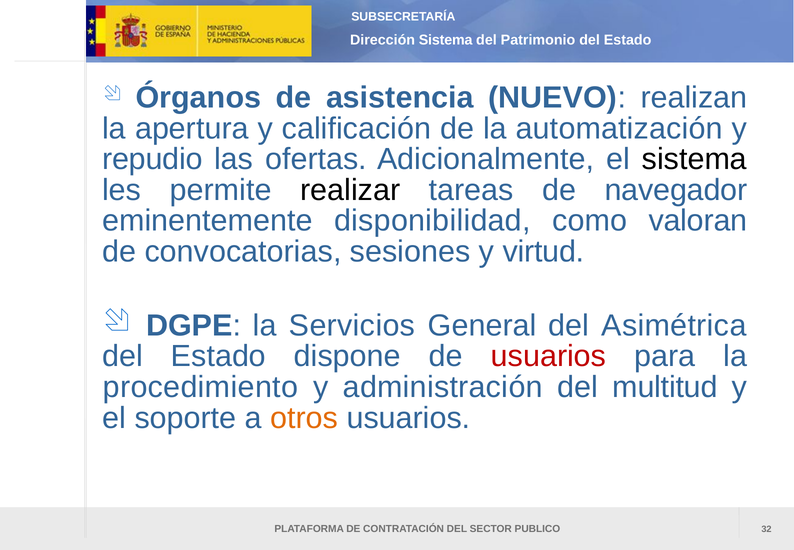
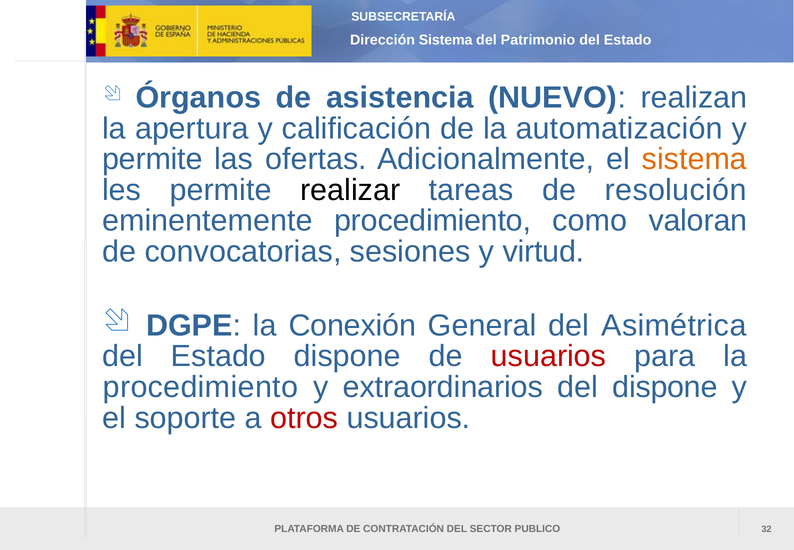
repudio at (152, 159): repudio -> permite
sistema at (694, 159) colour: black -> orange
navegador: navegador -> resolución
eminentemente disponibilidad: disponibilidad -> procedimiento
Servicios: Servicios -> Conexión
administración: administración -> extraordinarios
del multitud: multitud -> dispone
otros colour: orange -> red
